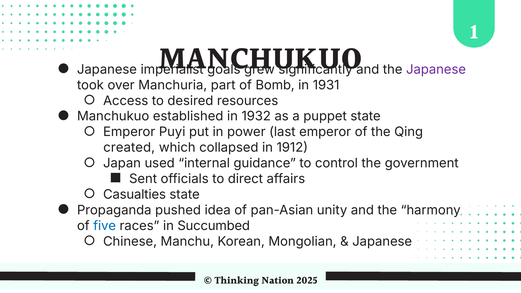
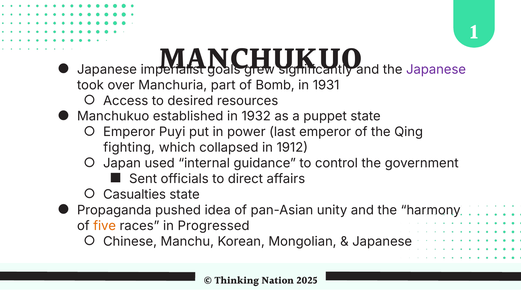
created: created -> fighting
five colour: blue -> orange
Succumbed: Succumbed -> Progressed
